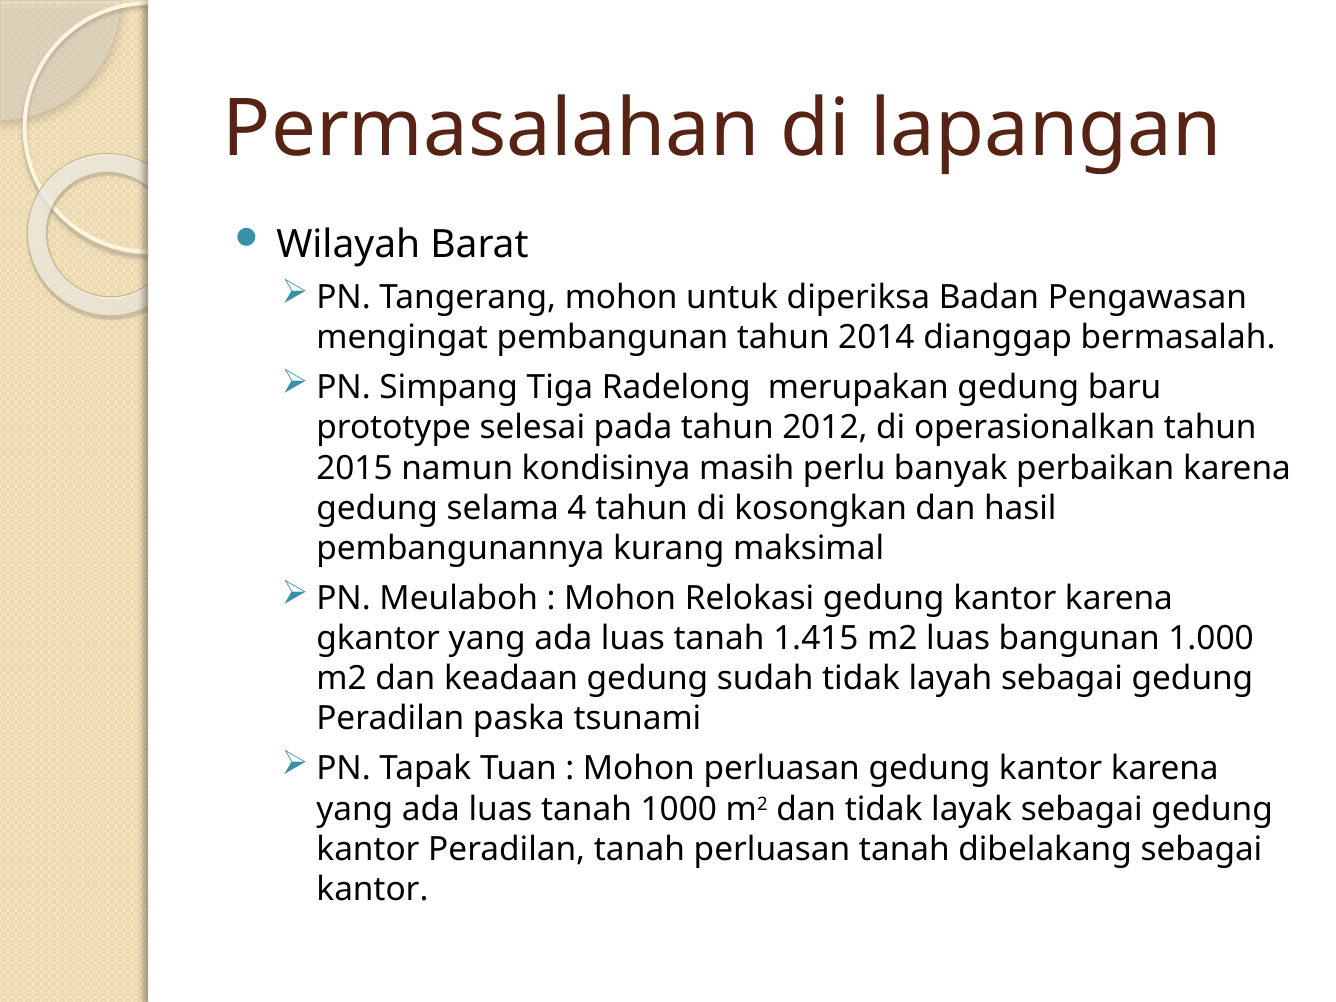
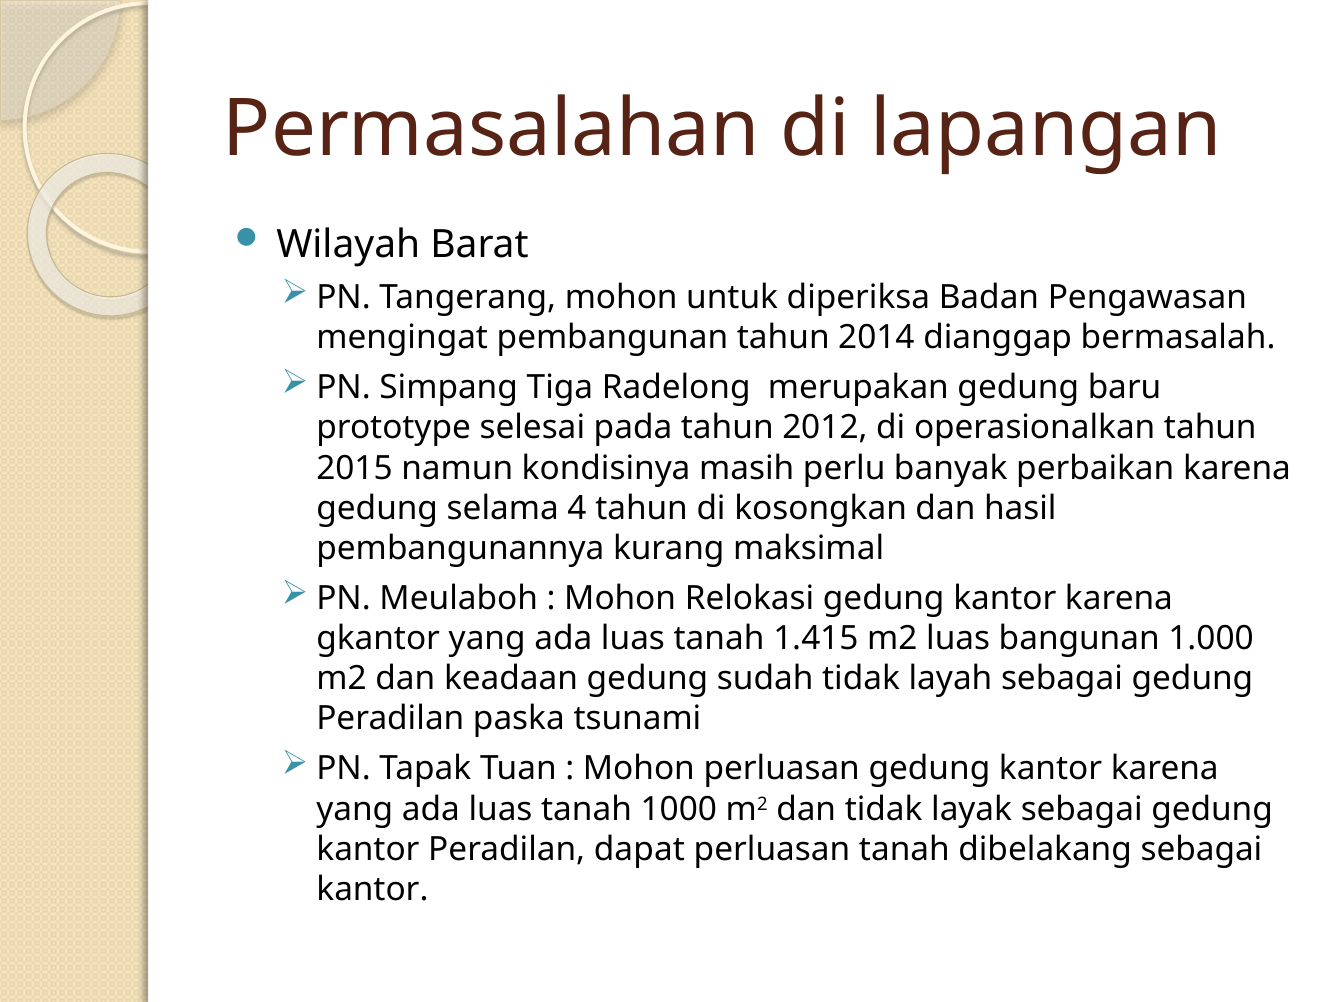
Peradilan tanah: tanah -> dapat
